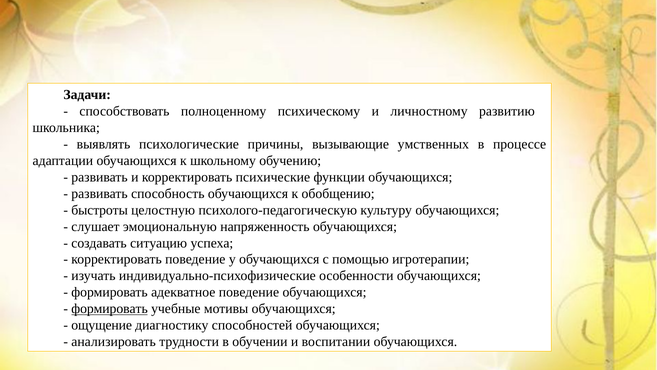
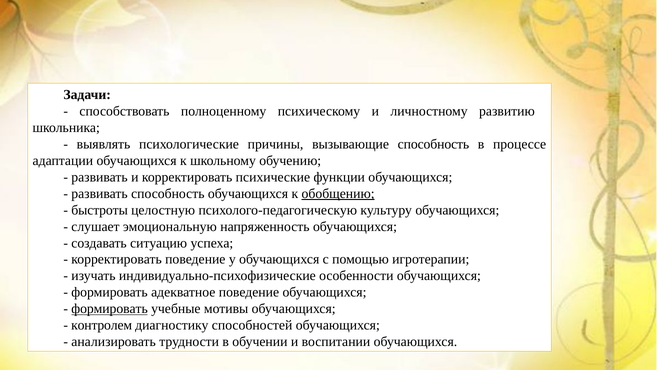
вызывающие умственных: умственных -> способность
обобщению underline: none -> present
ощущение: ощущение -> контролем
